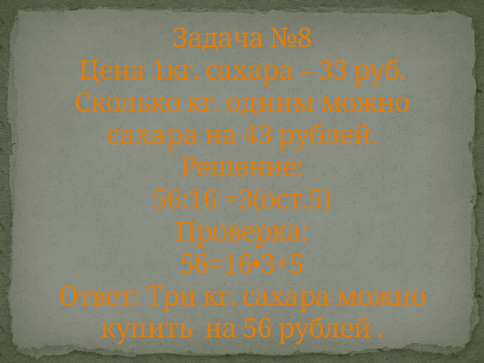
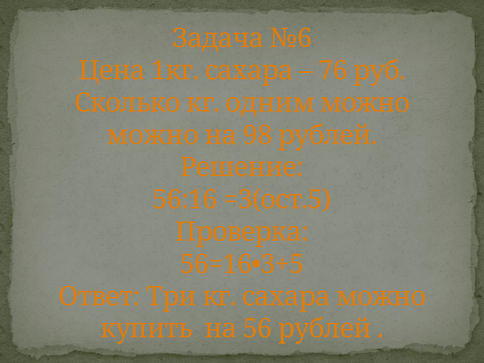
№8: №8 -> №6
33: 33 -> 76
сахара at (153, 135): сахара -> можно
43: 43 -> 98
